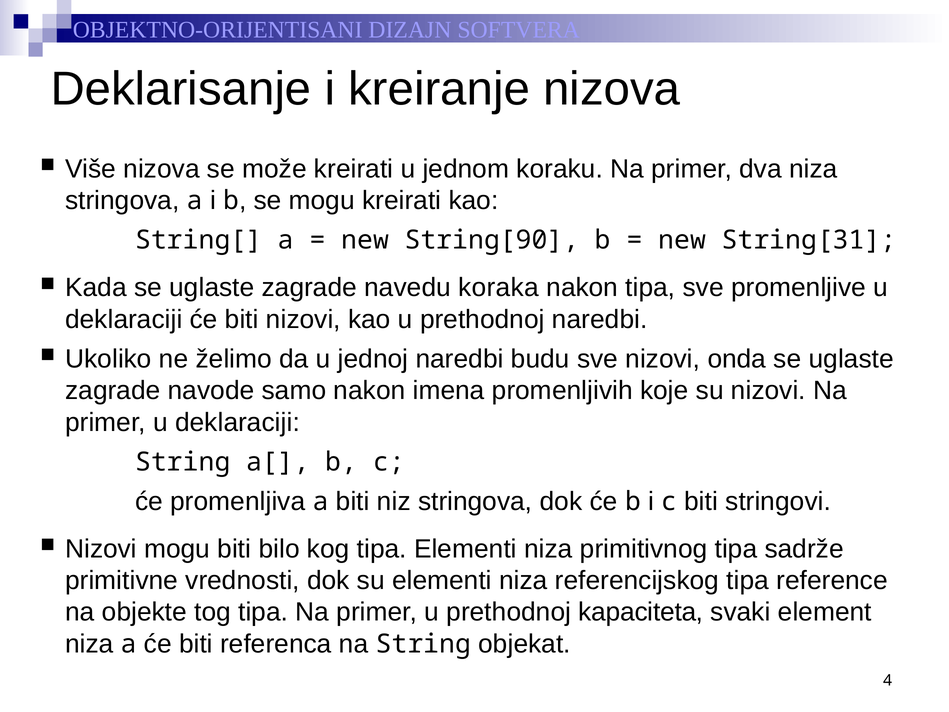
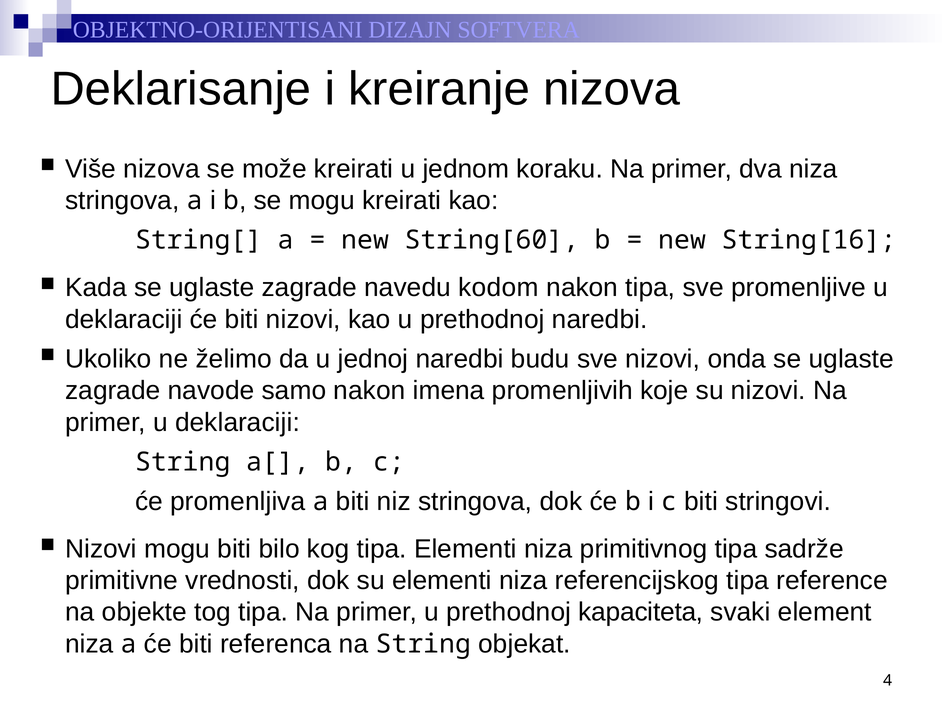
String[90: String[90 -> String[60
String[31: String[31 -> String[16
koraka: koraka -> kodom
